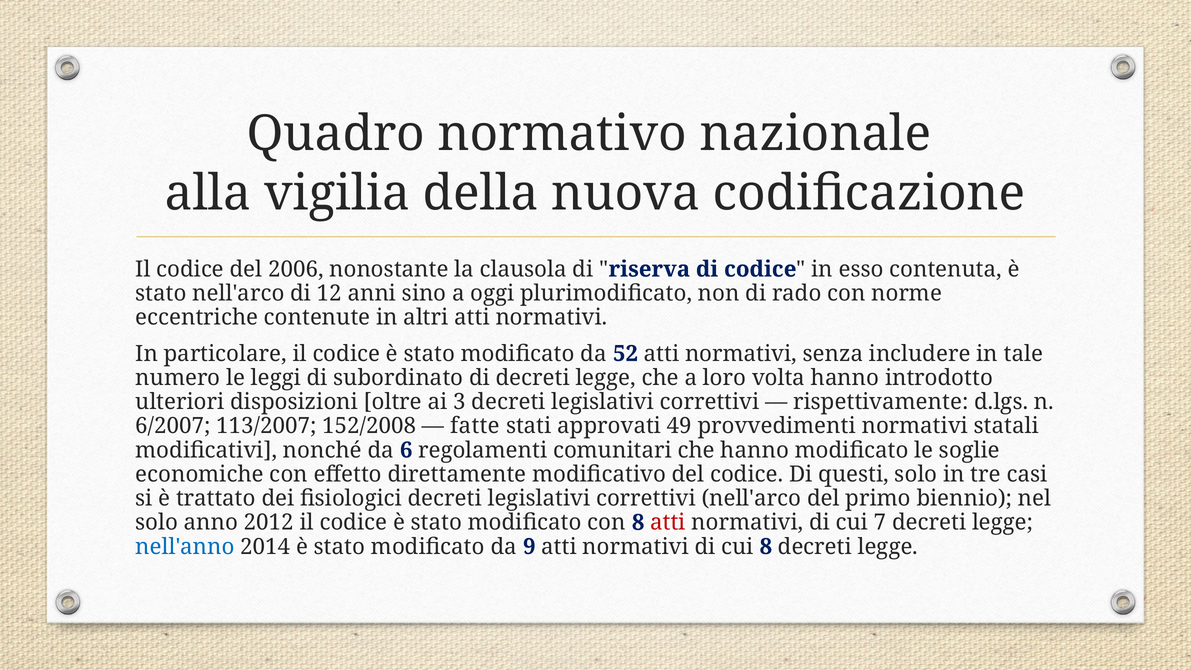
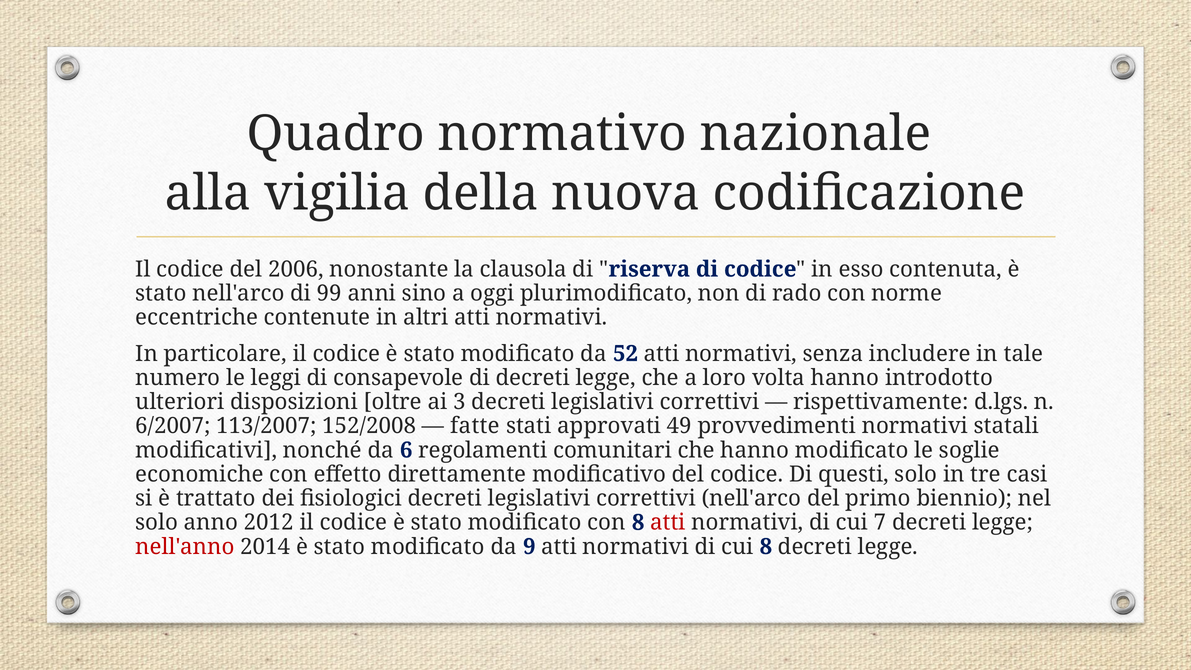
12: 12 -> 99
subordinato: subordinato -> consapevole
nell'anno colour: blue -> red
